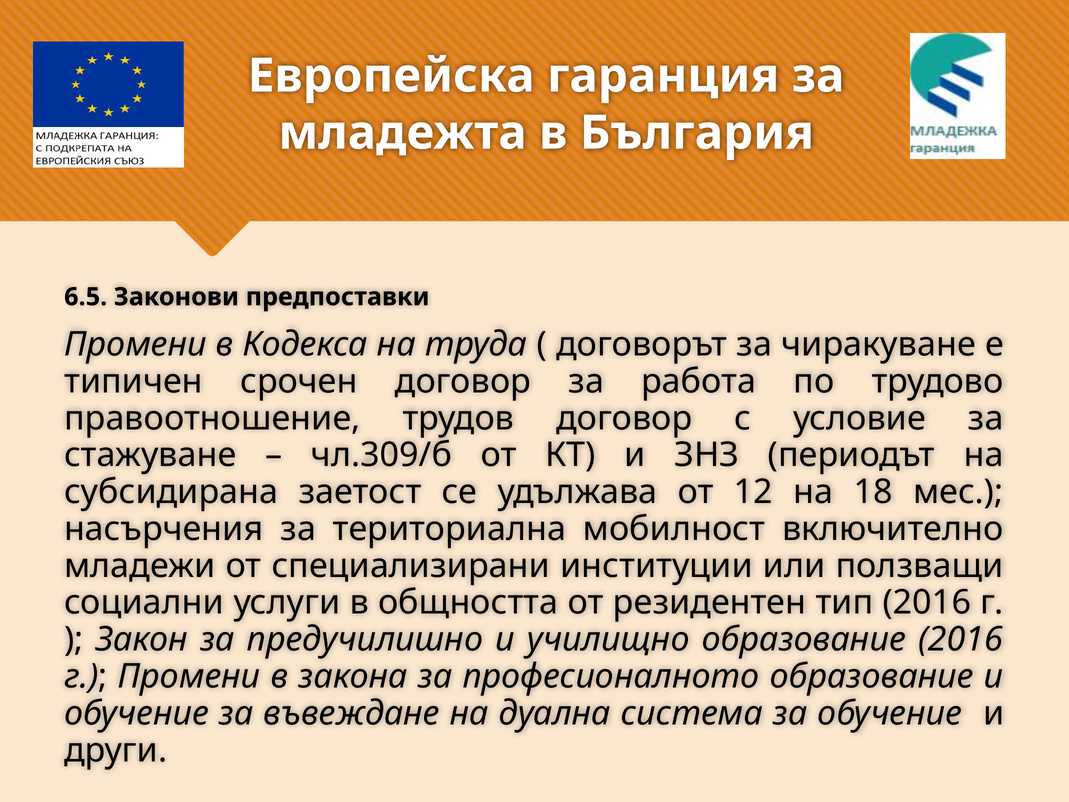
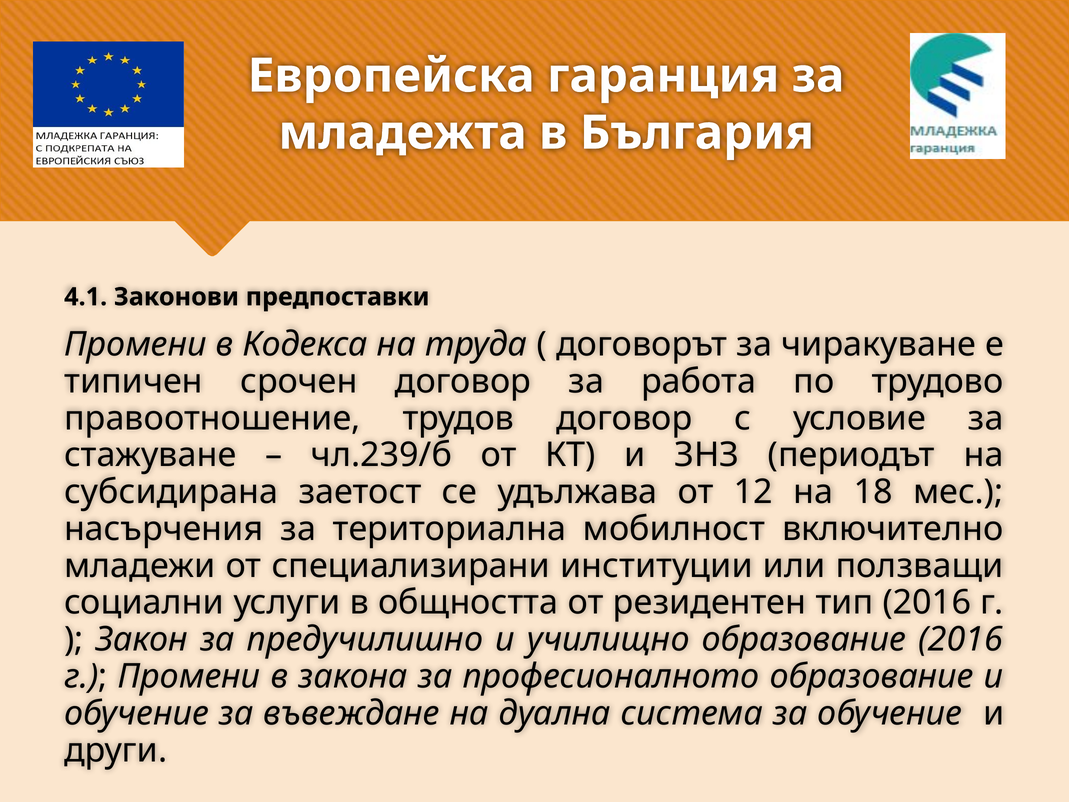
6.5: 6.5 -> 4.1
чл.309/б: чл.309/б -> чл.239/б
